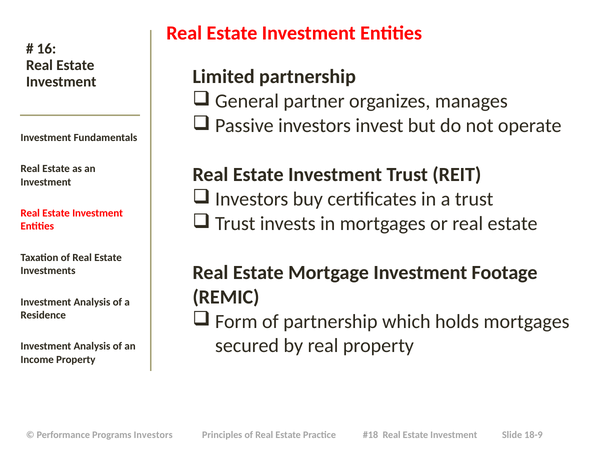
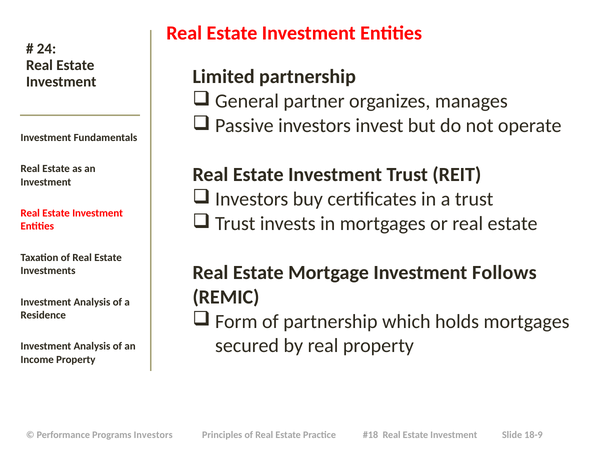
16: 16 -> 24
Footage: Footage -> Follows
